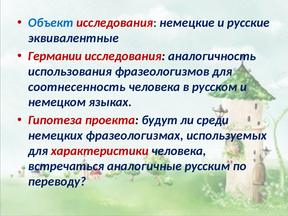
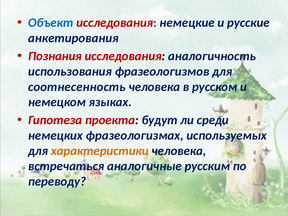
эквивалентные: эквивалентные -> анкетирования
Германии: Германии -> Познания
характеристики colour: red -> orange
